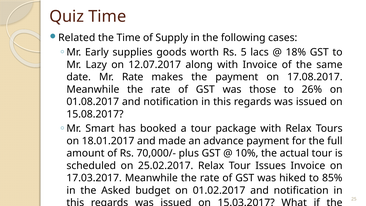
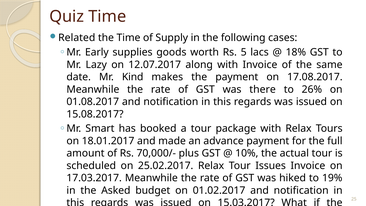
Mr Rate: Rate -> Kind
those: those -> there
85%: 85% -> 19%
